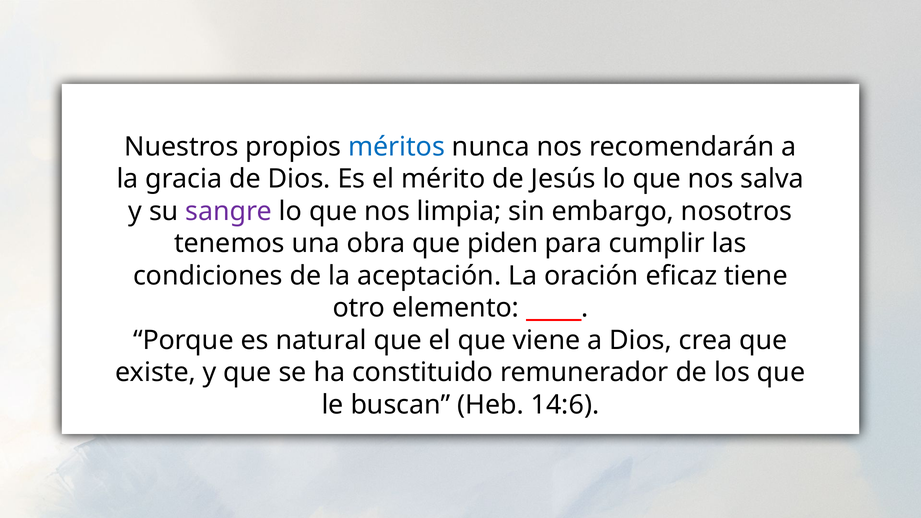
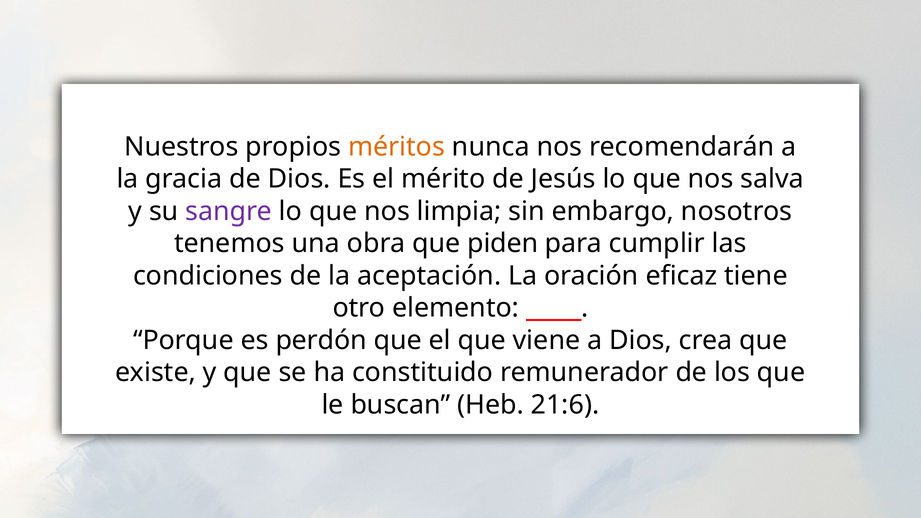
méritos colour: blue -> orange
natural: natural -> perdón
14:6: 14:6 -> 21:6
